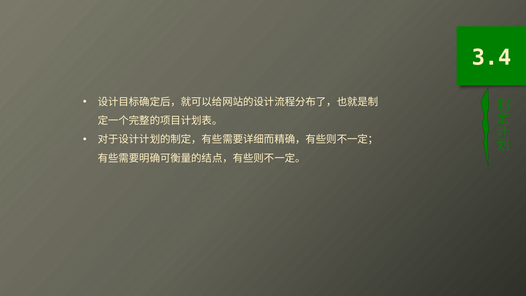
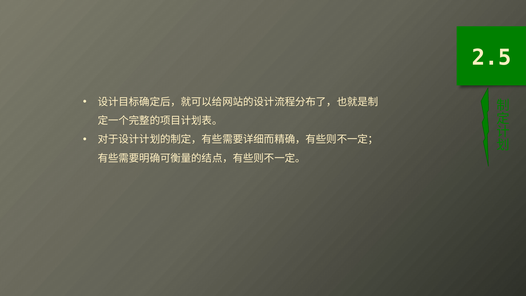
3.4: 3.4 -> 2.5
